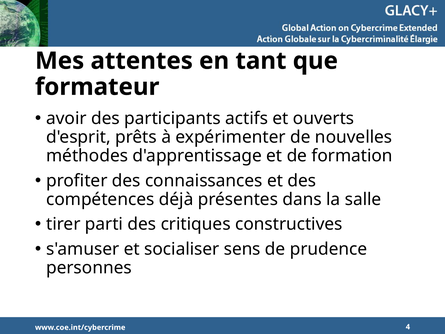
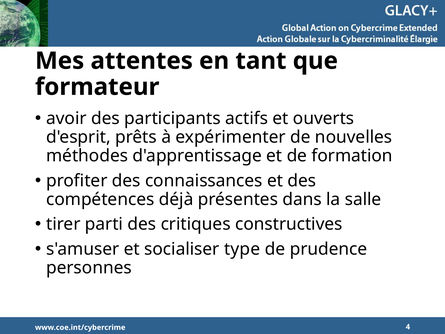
sens: sens -> type
